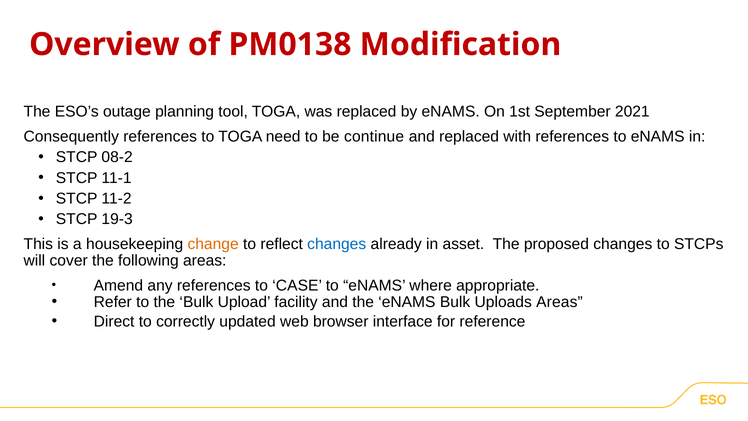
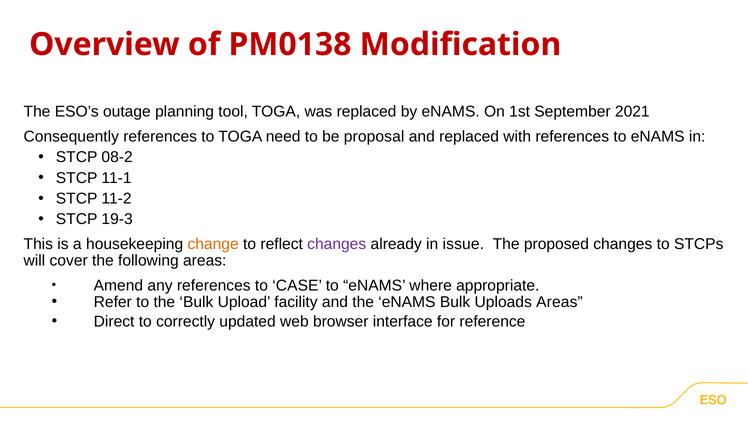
continue: continue -> proposal
changes at (337, 244) colour: blue -> purple
asset: asset -> issue
